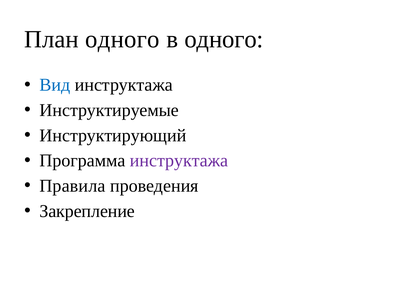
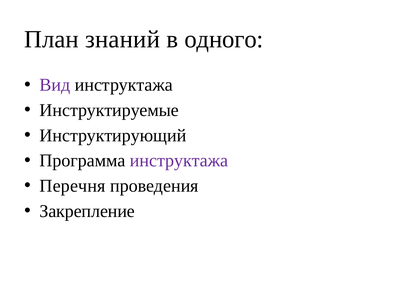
План одного: одного -> знаний
Вид colour: blue -> purple
Правила: Правила -> Перечня
